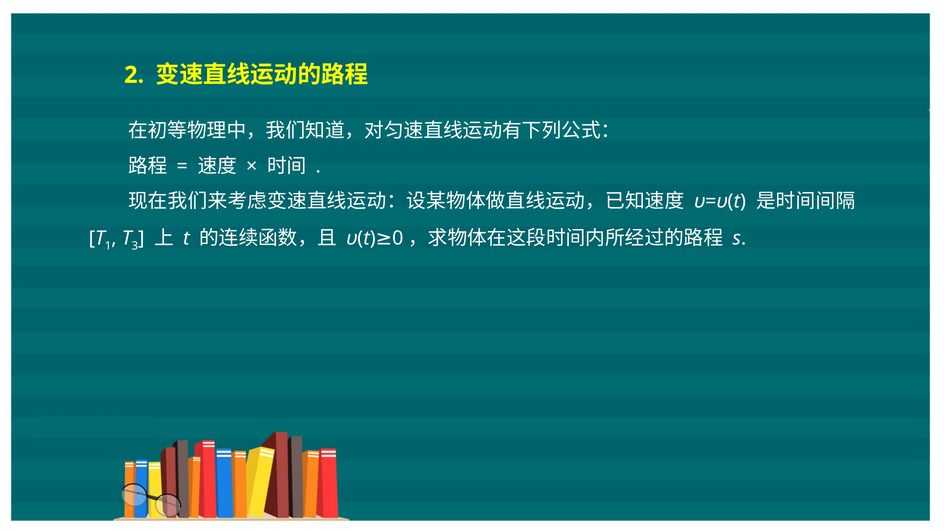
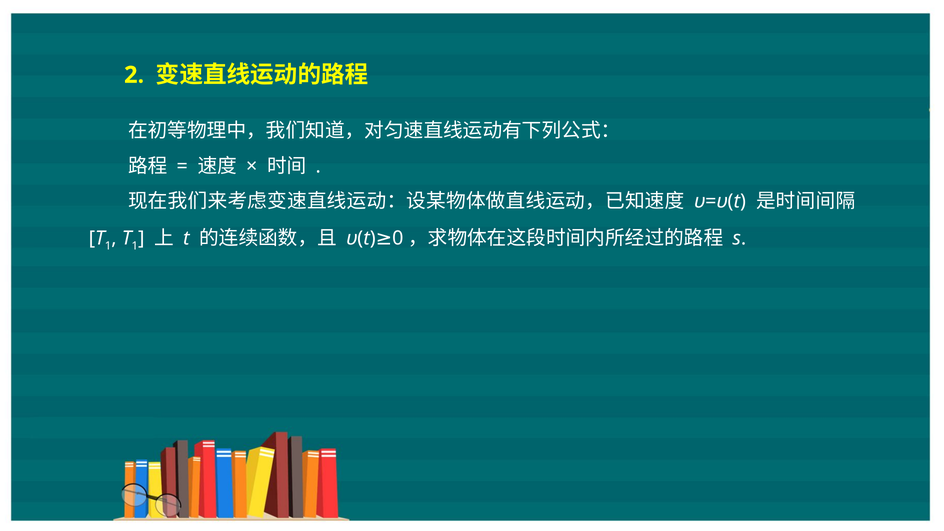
3 at (135, 246): 3 -> 1
